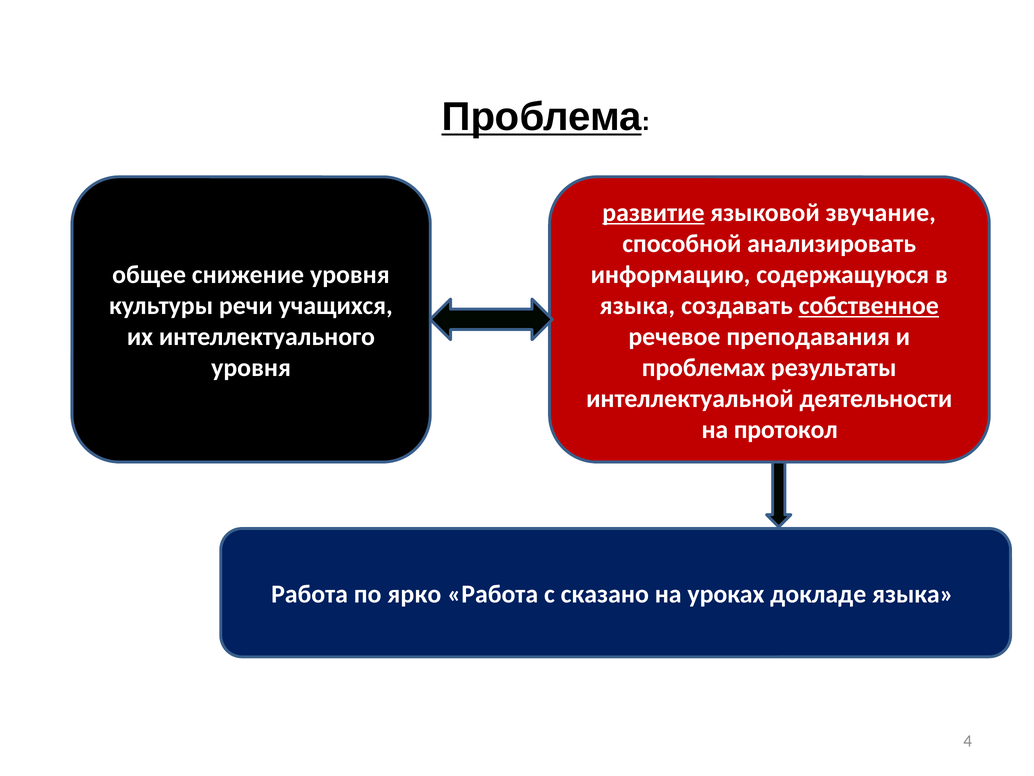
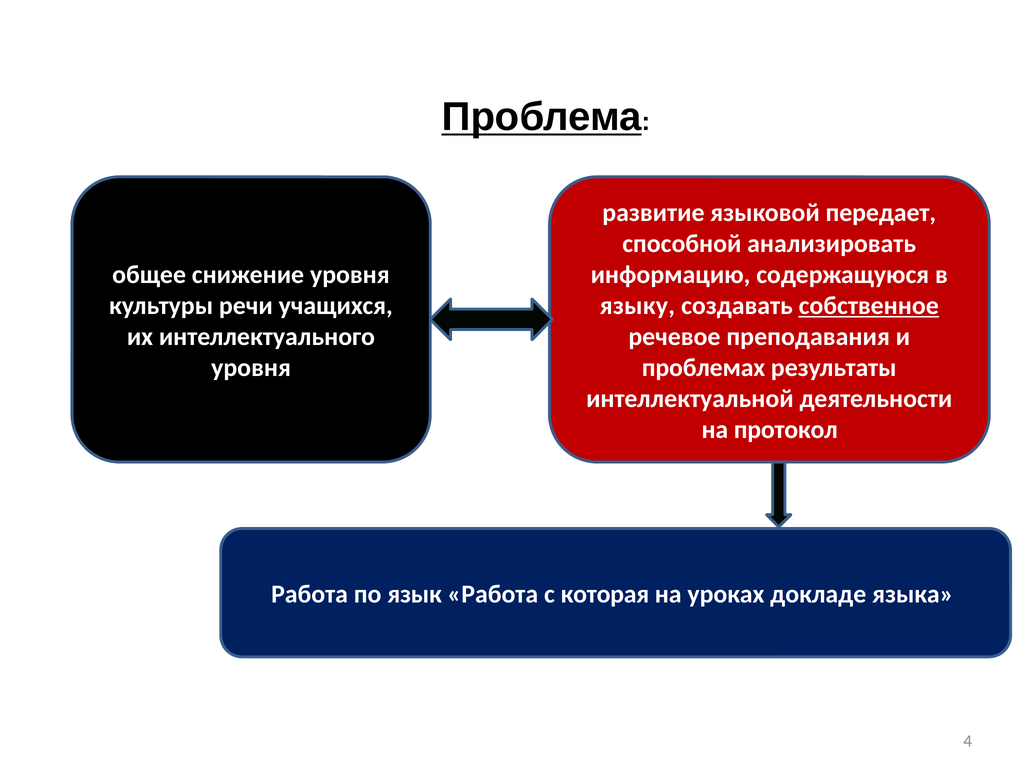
развитие underline: present -> none
звучание: звучание -> передает
языка at (637, 305): языка -> языку
ярко: ярко -> язык
сказано: сказано -> которая
